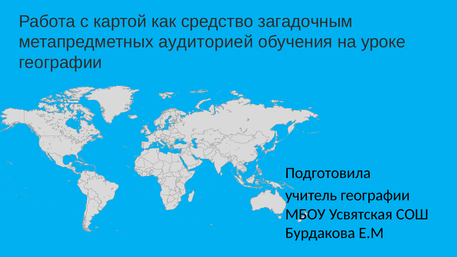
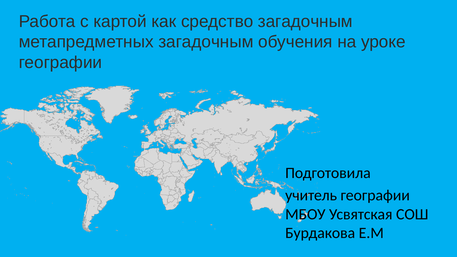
метапредметных аудиторией: аудиторией -> загадочным
